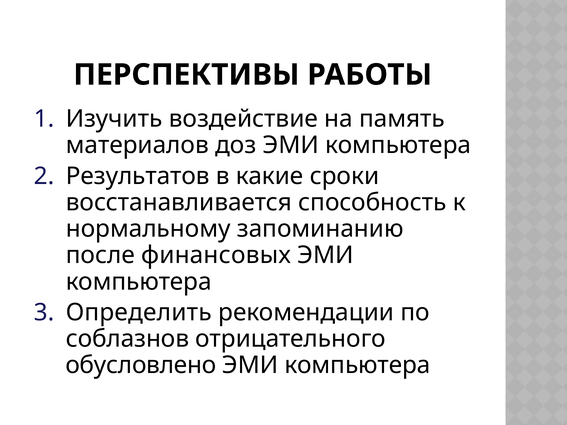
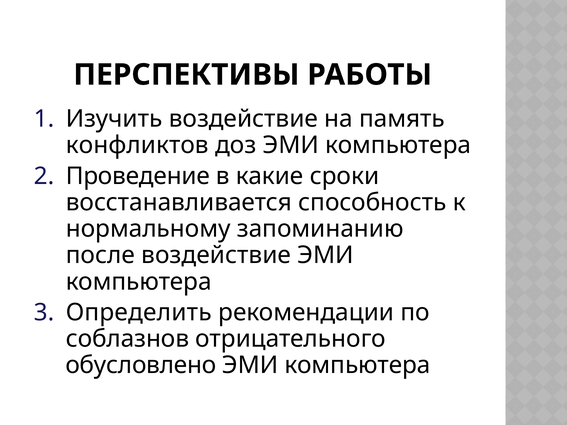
материалов: материалов -> конфликтов
Результатов: Результатов -> Проведение
после финансовых: финансовых -> воздействие
